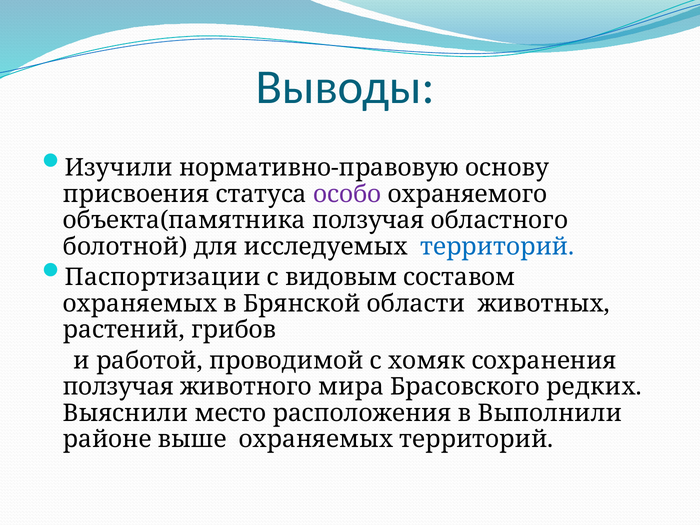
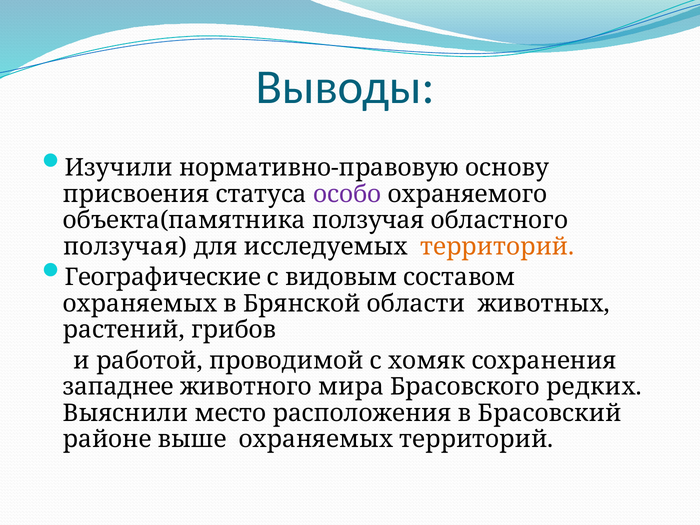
болотной at (125, 247): болотной -> ползучая
территорий at (497, 247) colour: blue -> orange
Паспортизации: Паспортизации -> Географические
ползучая at (118, 387): ползучая -> западнее
Выполнили: Выполнили -> Брасовский
